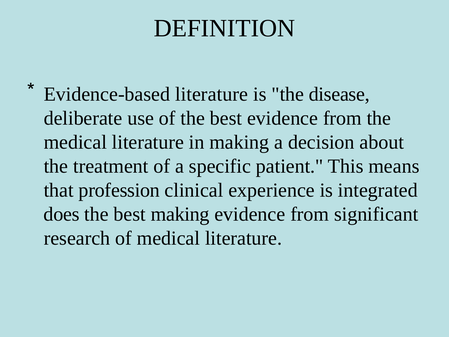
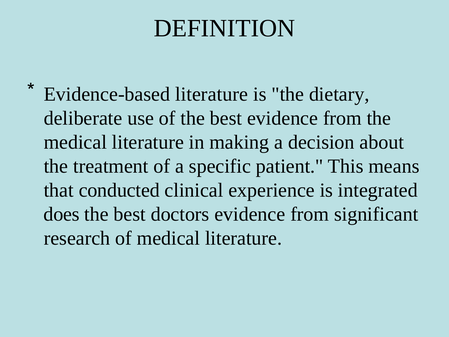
disease: disease -> dietary
profession: profession -> conducted
best making: making -> doctors
